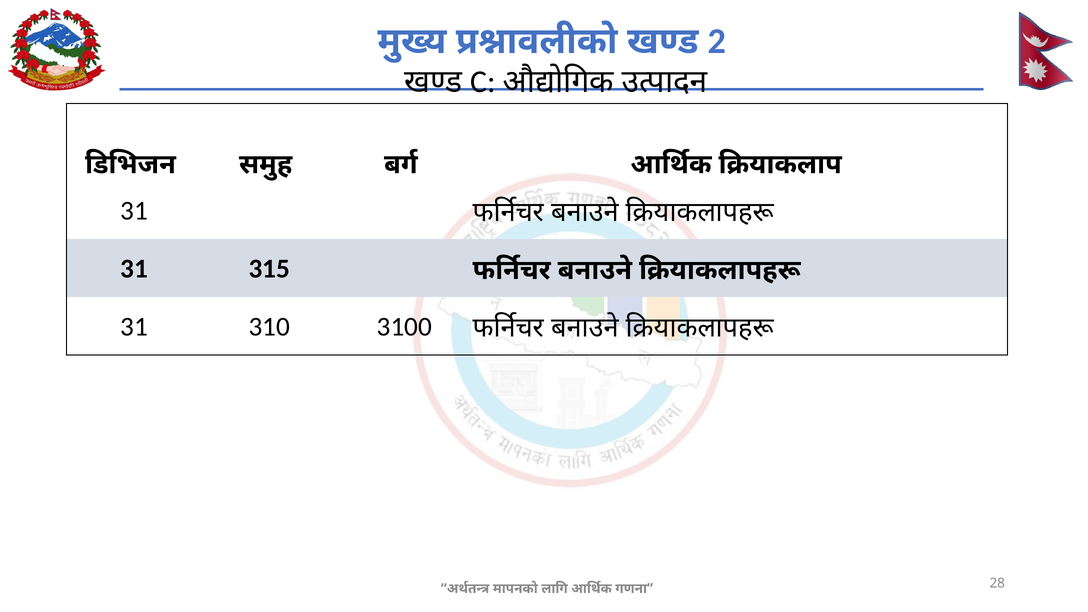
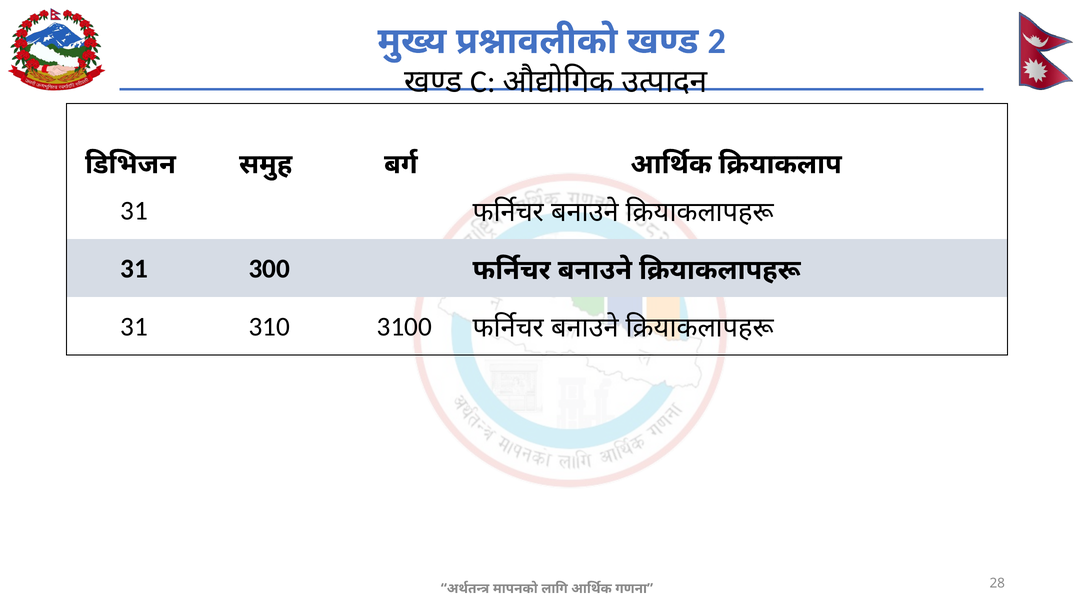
315: 315 -> 300
